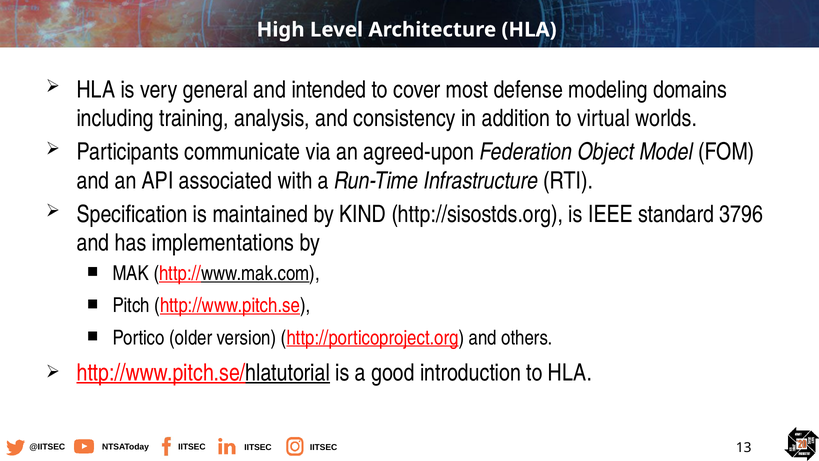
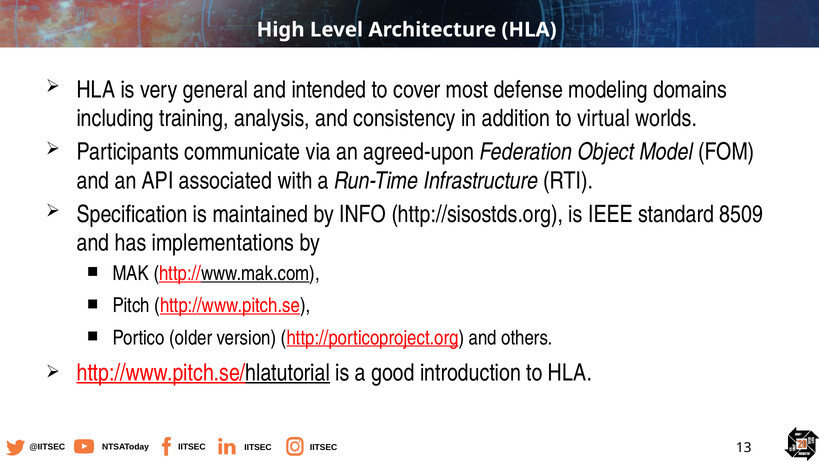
KIND: KIND -> INFO
3796: 3796 -> 8509
